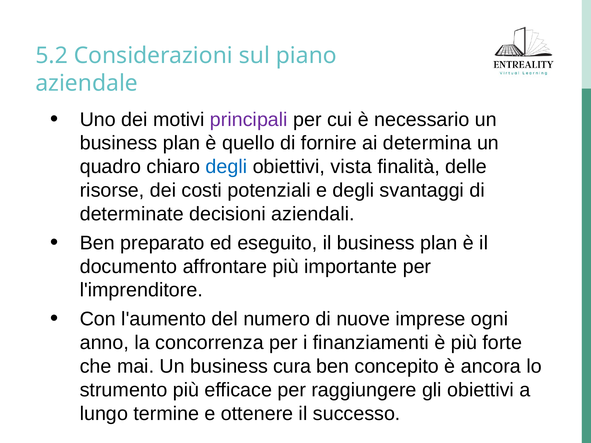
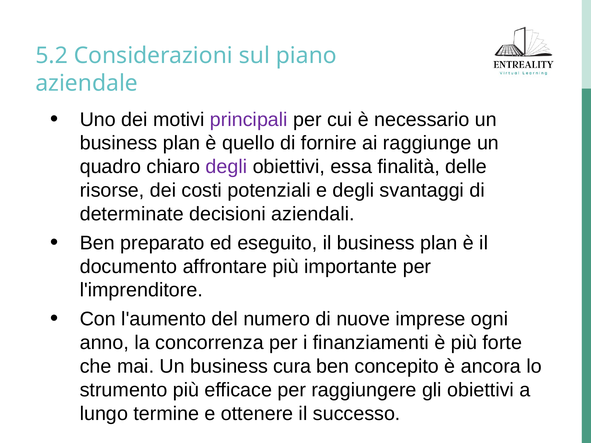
determina: determina -> raggiunge
degli at (226, 167) colour: blue -> purple
vista: vista -> essa
